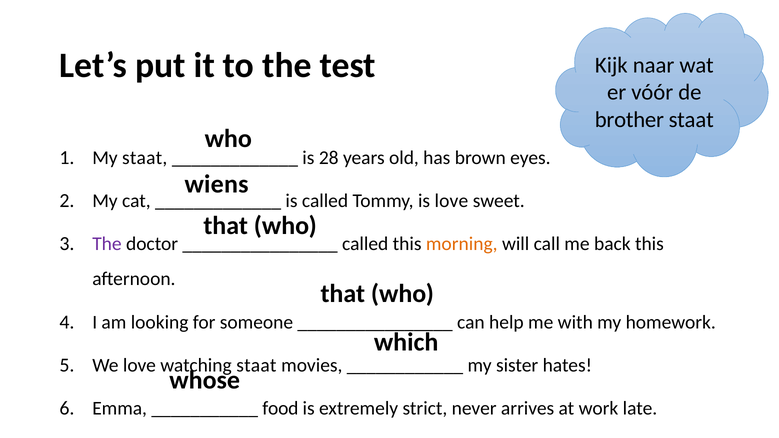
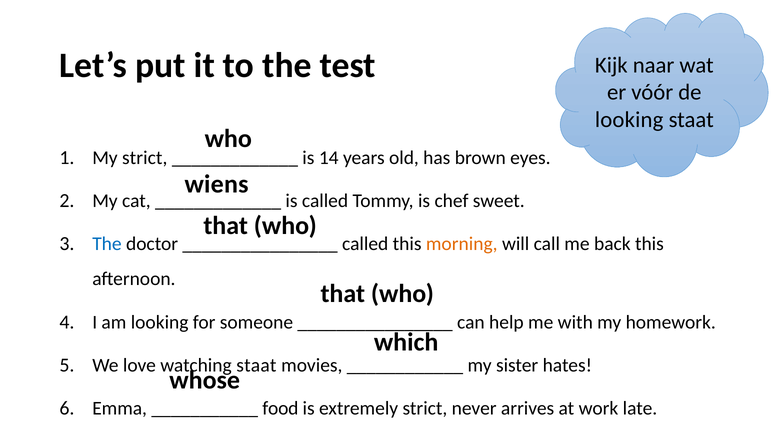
brother at (629, 120): brother -> looking
My staat: staat -> strict
28: 28 -> 14
is love: love -> chef
The at (107, 244) colour: purple -> blue
